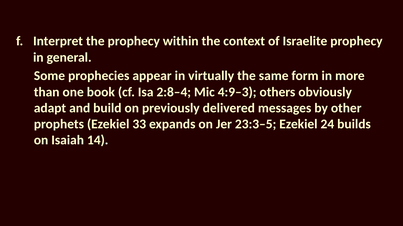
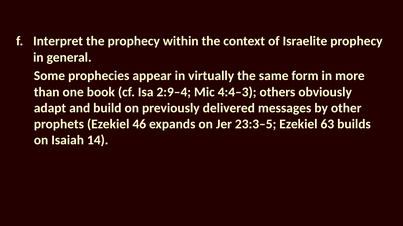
2:8–4: 2:8–4 -> 2:9–4
4:9–3: 4:9–3 -> 4:4–3
33: 33 -> 46
24: 24 -> 63
